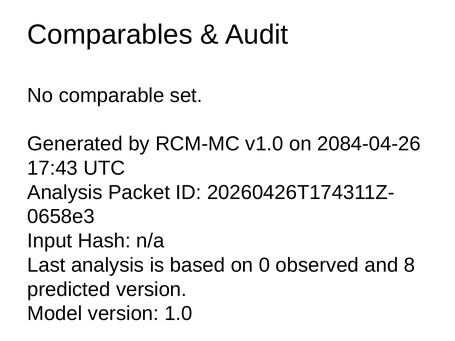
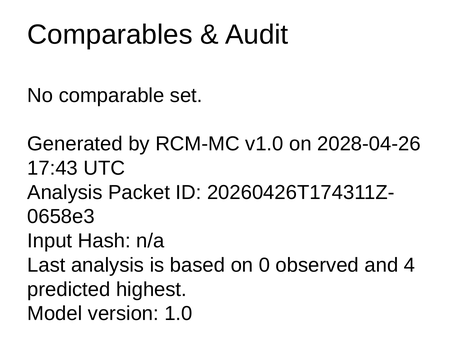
2084-04-26: 2084-04-26 -> 2028-04-26
8: 8 -> 4
predicted version: version -> highest
